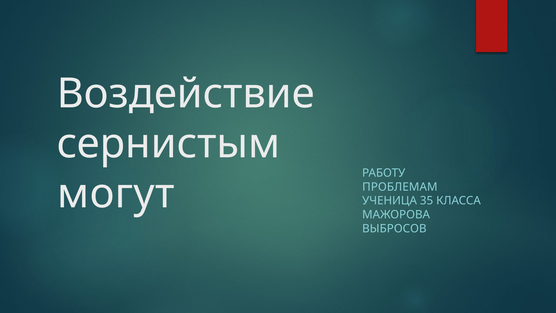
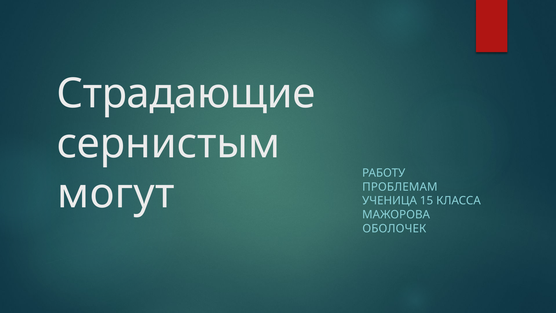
Воздействие: Воздействие -> Страдающие
35: 35 -> 15
ВЫБРОСОВ: ВЫБРОСОВ -> ОБОЛОЧЕК
